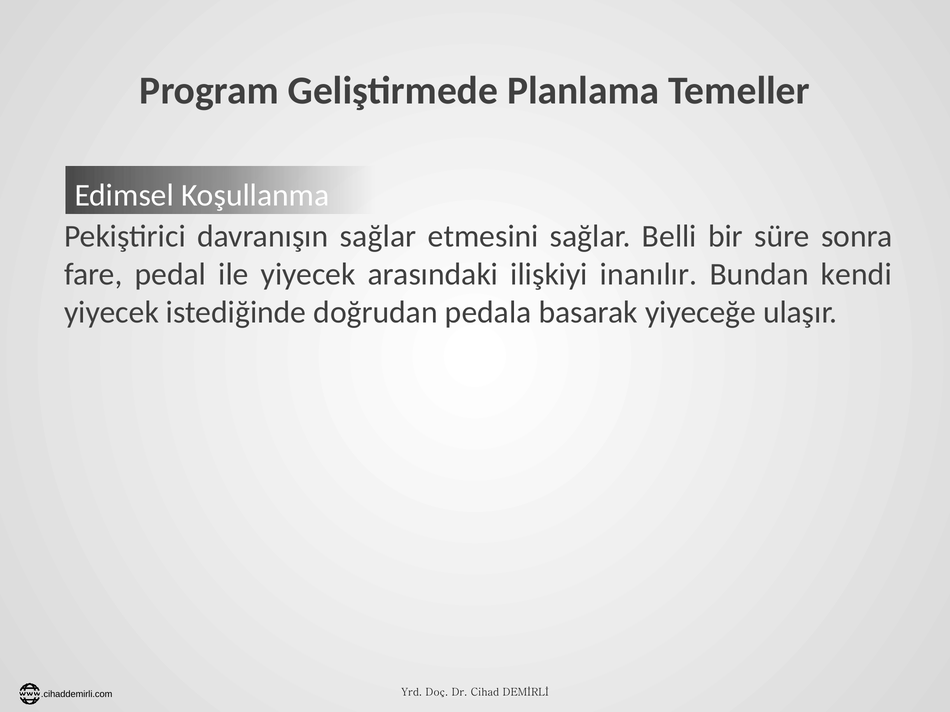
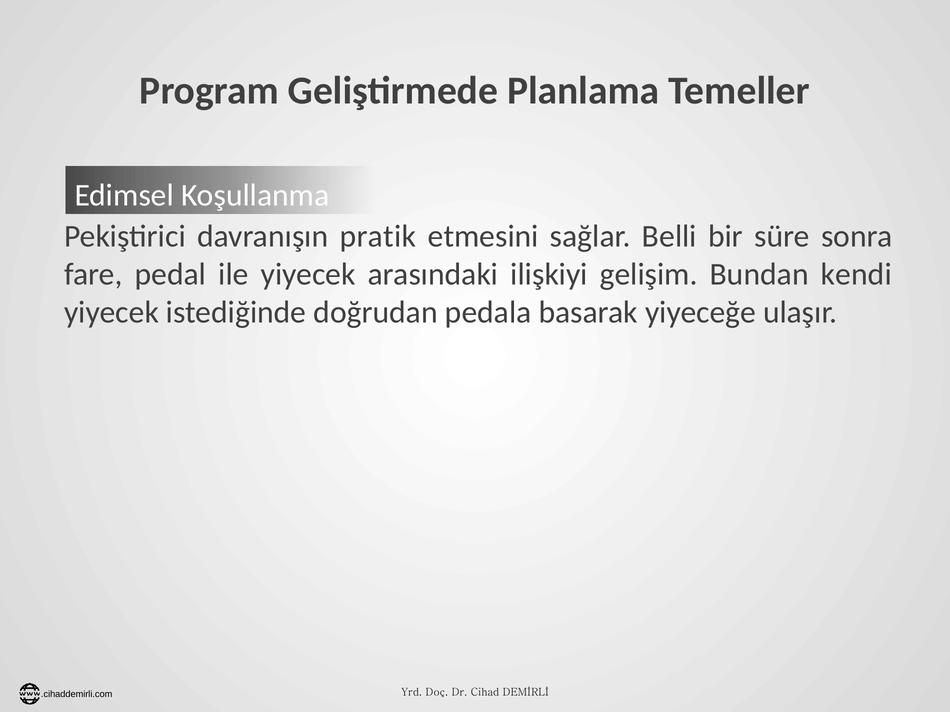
davranışın sağlar: sağlar -> pratik
inanılır: inanılır -> gelişim
